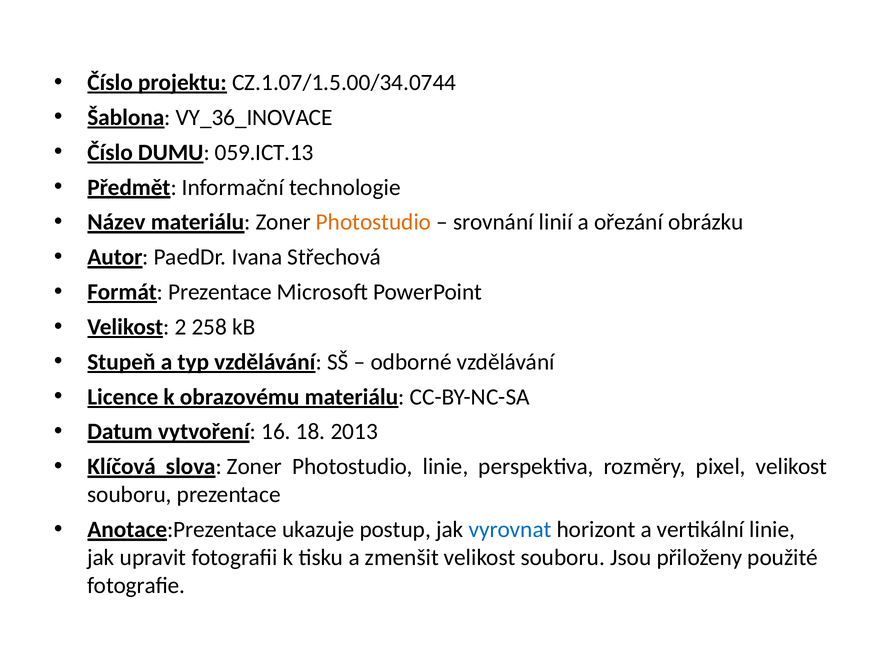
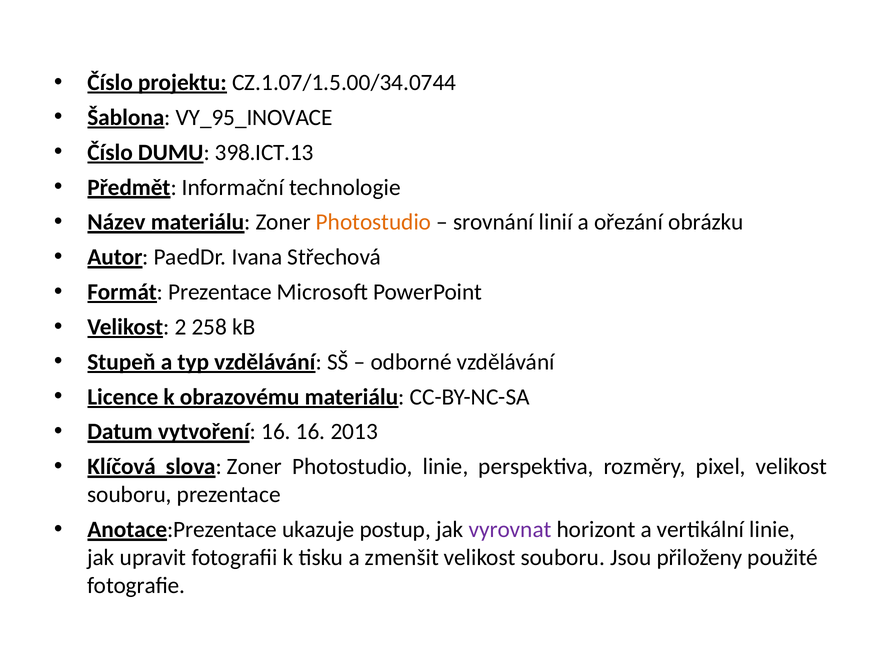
VY_36_INOVACE: VY_36_INOVACE -> VY_95_INOVACE
059.ICT.13: 059.ICT.13 -> 398.ICT.13
16 18: 18 -> 16
vyrovnat colour: blue -> purple
